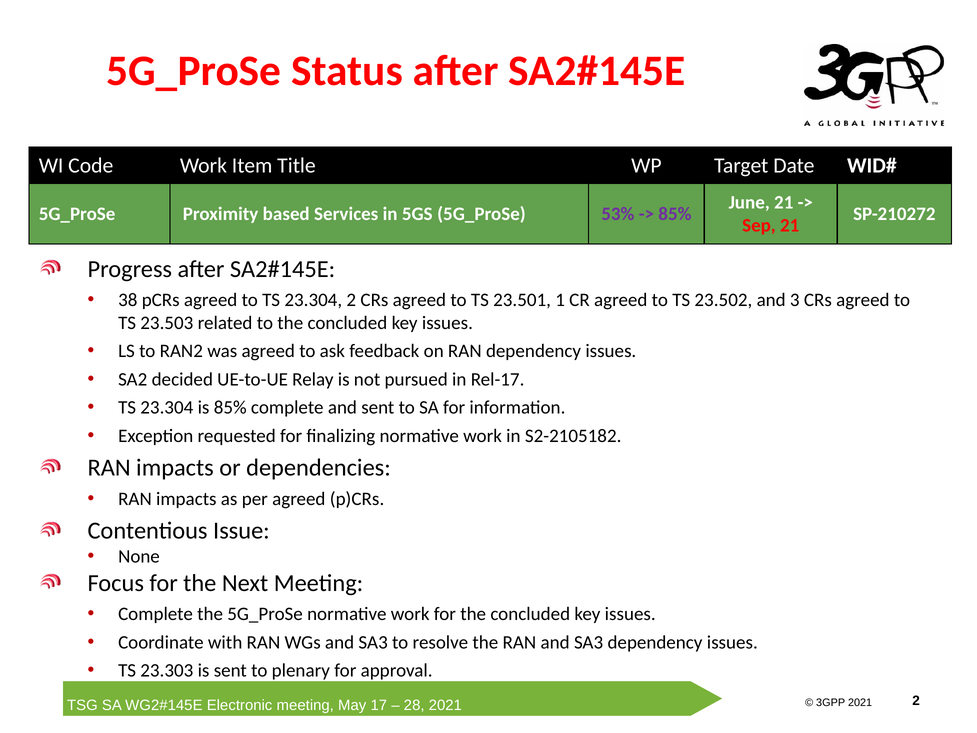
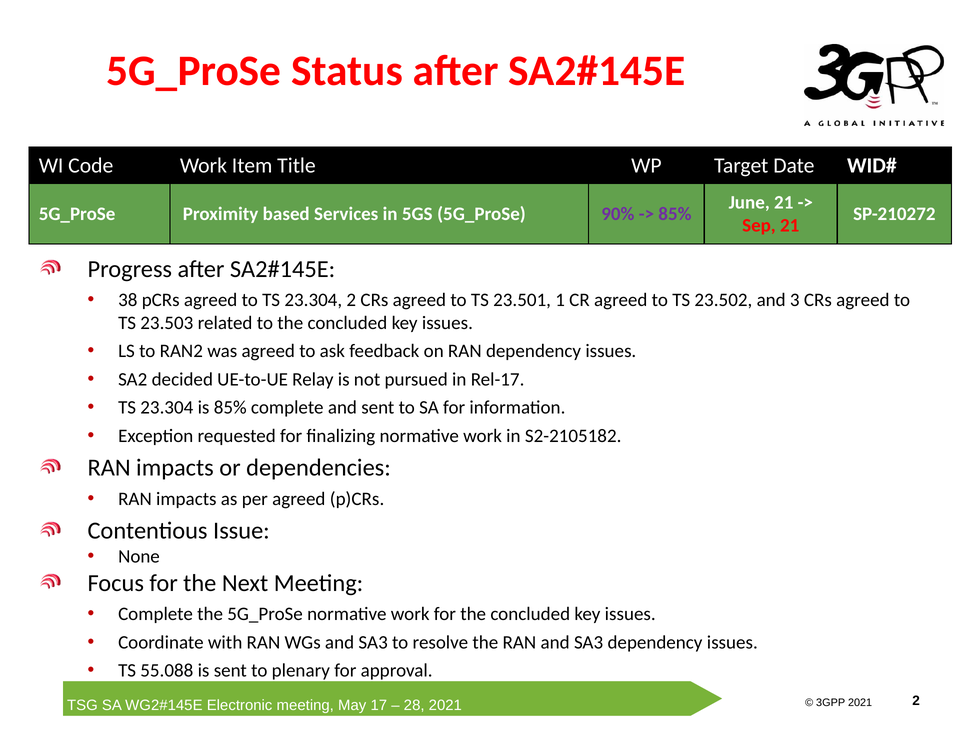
53%: 53% -> 90%
23.303: 23.303 -> 55.088
